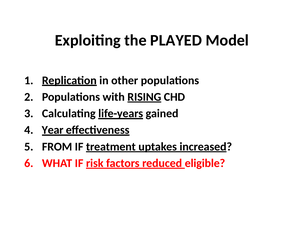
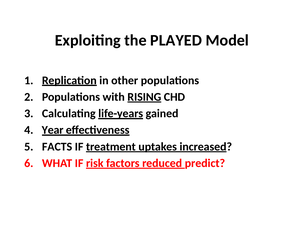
FROM: FROM -> FACTS
eligible: eligible -> predict
